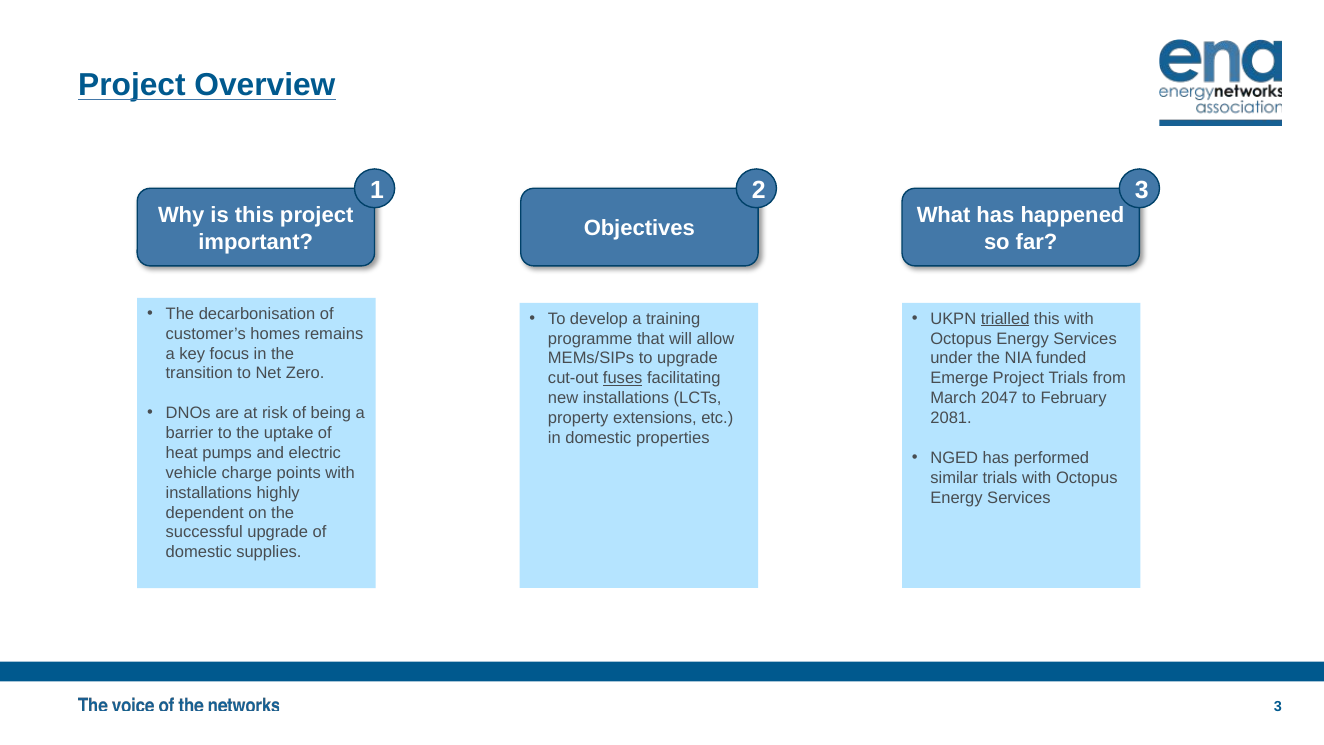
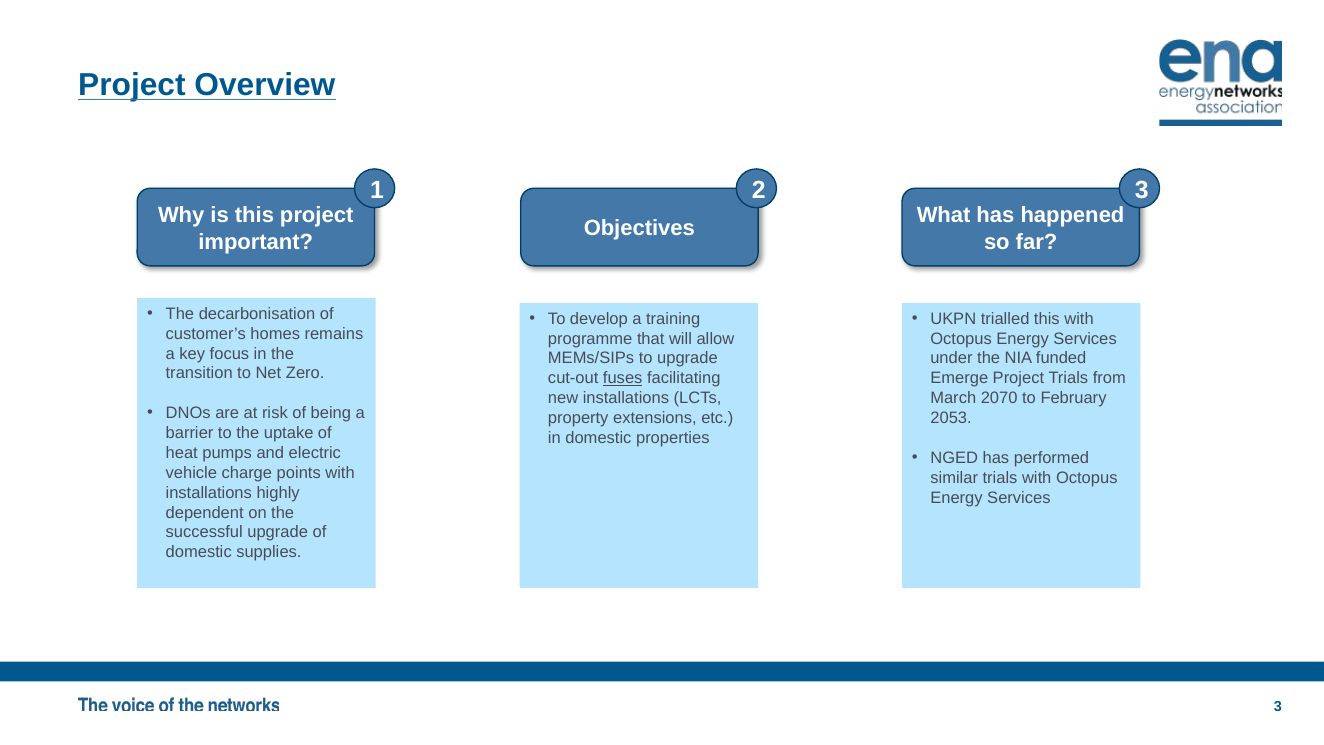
trialled underline: present -> none
2047: 2047 -> 2070
2081: 2081 -> 2053
